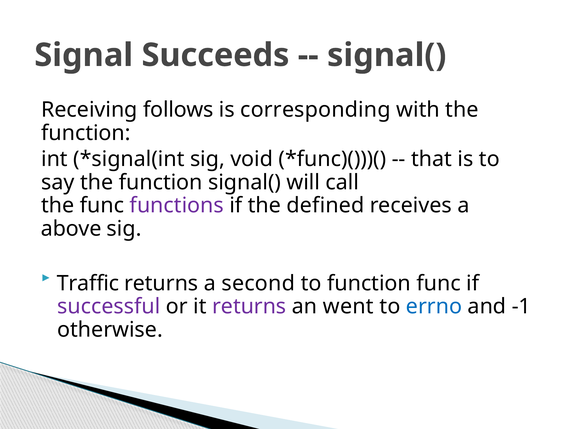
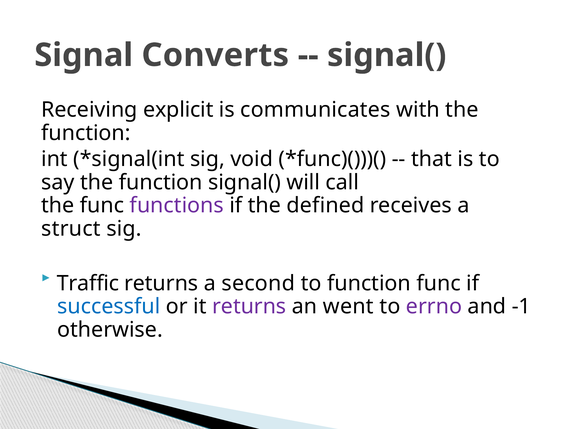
Succeeds: Succeeds -> Converts
follows: follows -> explicit
corresponding: corresponding -> communicates
above: above -> struct
successful colour: purple -> blue
errno colour: blue -> purple
